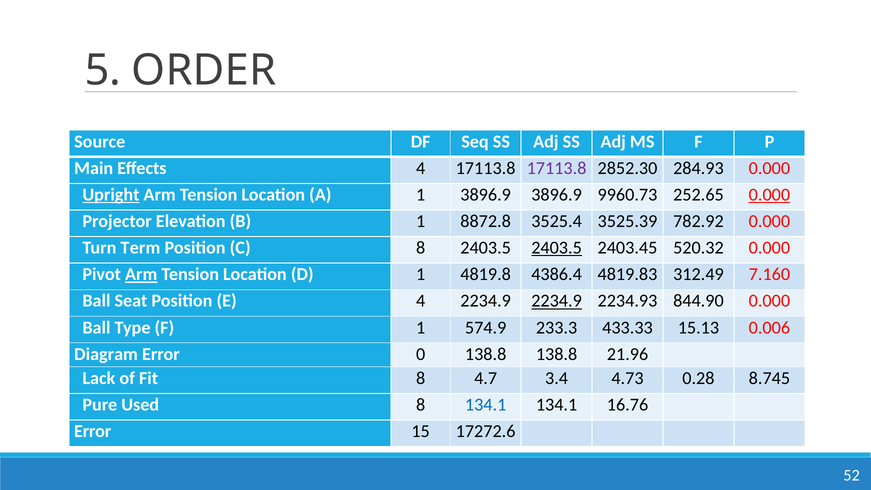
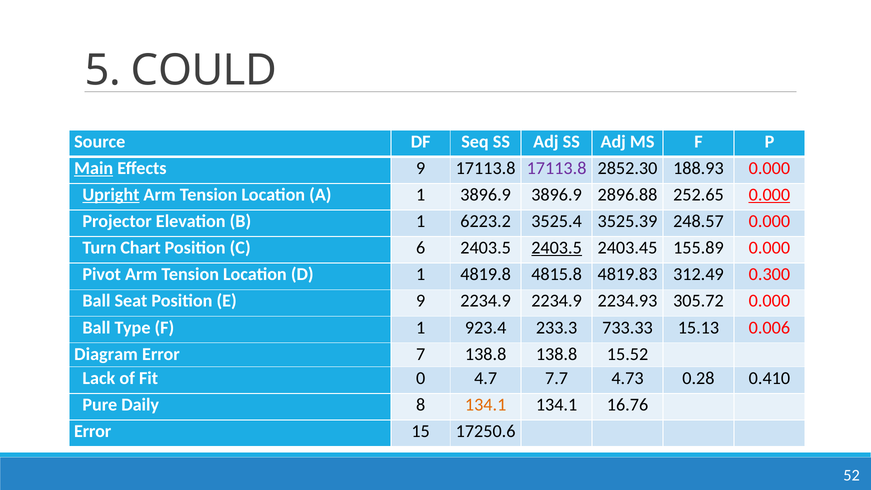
ORDER: ORDER -> COULD
Main underline: none -> present
Effects 4: 4 -> 9
284.93: 284.93 -> 188.93
9960.73: 9960.73 -> 2896.88
8872.8: 8872.8 -> 6223.2
782.92: 782.92 -> 248.57
Term: Term -> Chart
C 8: 8 -> 6
520.32: 520.32 -> 155.89
Arm at (141, 274) underline: present -> none
4386.4: 4386.4 -> 4815.8
7.160: 7.160 -> 0.300
E 4: 4 -> 9
2234.9 at (557, 301) underline: present -> none
844.90: 844.90 -> 305.72
574.9: 574.9 -> 923.4
433.33: 433.33 -> 733.33
0: 0 -> 7
21.96: 21.96 -> 15.52
Fit 8: 8 -> 0
3.4: 3.4 -> 7.7
8.745: 8.745 -> 0.410
Used: Used -> Daily
134.1 at (486, 405) colour: blue -> orange
17272.6: 17272.6 -> 17250.6
